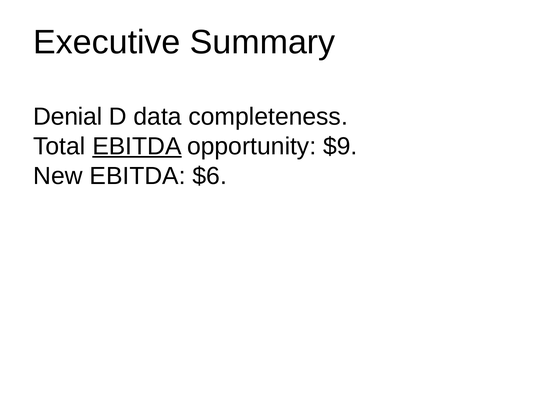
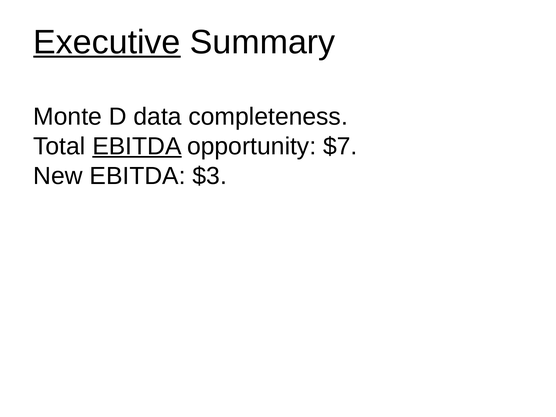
Executive underline: none -> present
Denial: Denial -> Monte
$9: $9 -> $7
$6: $6 -> $3
